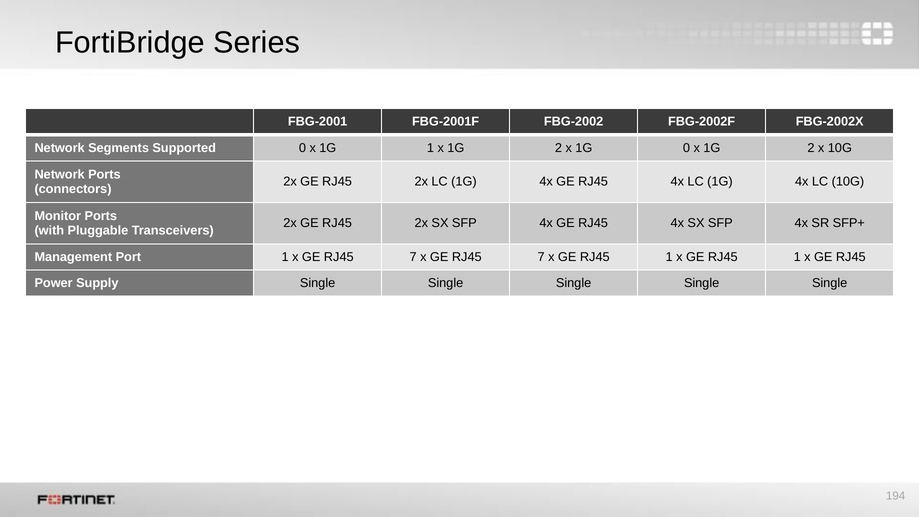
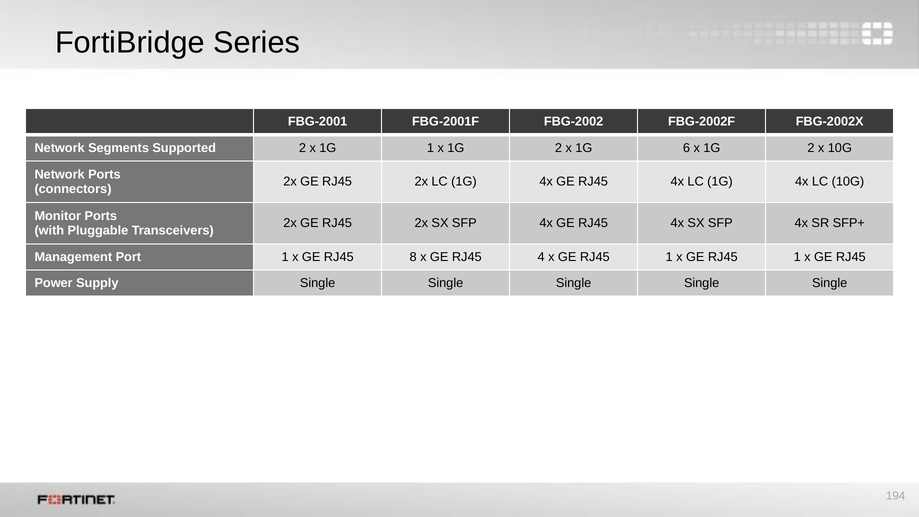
Supported 0: 0 -> 2
1G 0: 0 -> 6
7 at (413, 257): 7 -> 8
7 at (541, 257): 7 -> 4
